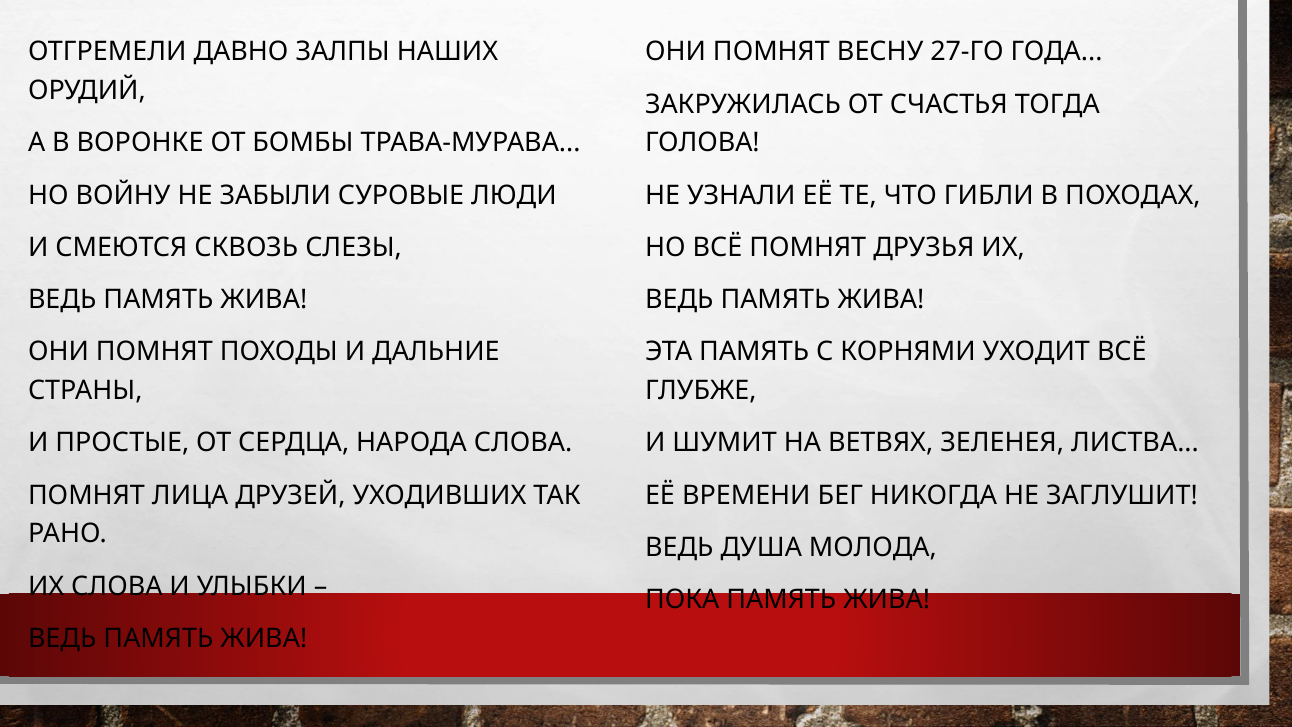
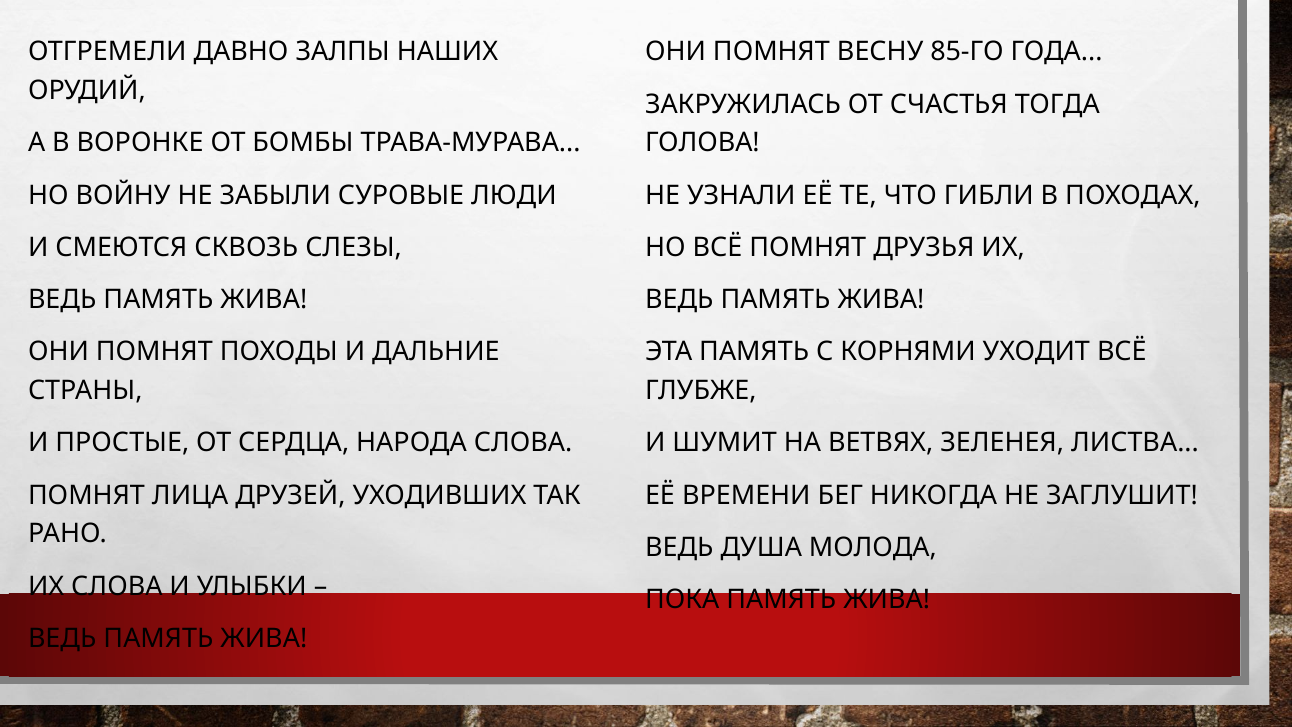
27-ГО: 27-ГО -> 85-ГО
